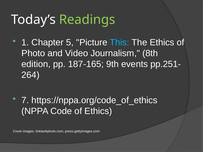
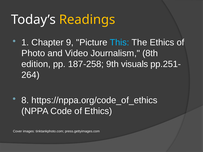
Readings colour: light green -> yellow
5: 5 -> 9
187-165: 187-165 -> 187-258
events: events -> visuals
7: 7 -> 8
